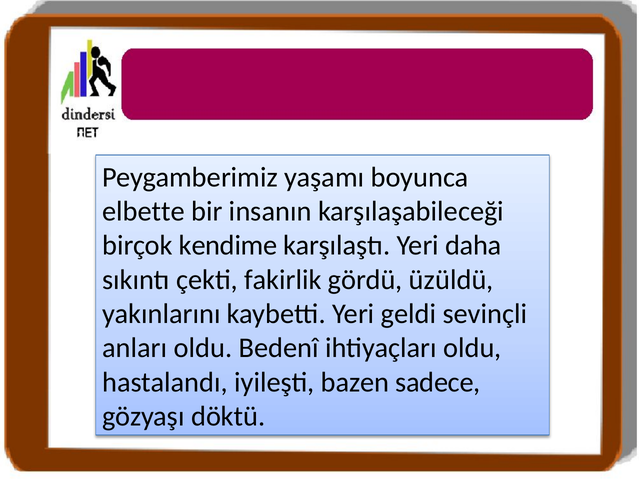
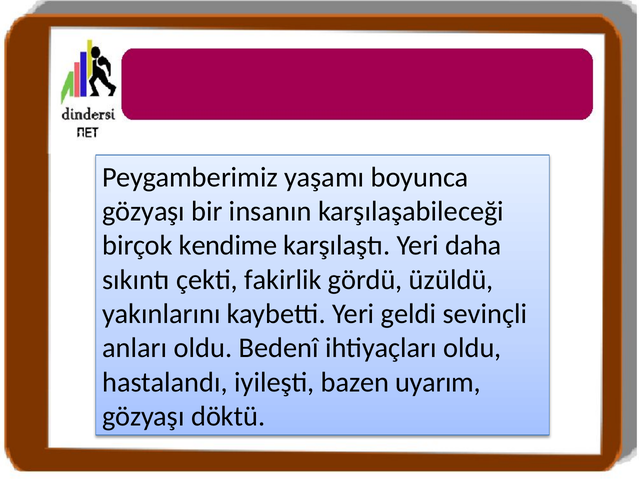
elbette at (144, 211): elbette -> gözyaşı
sadece: sadece -> uyarım
